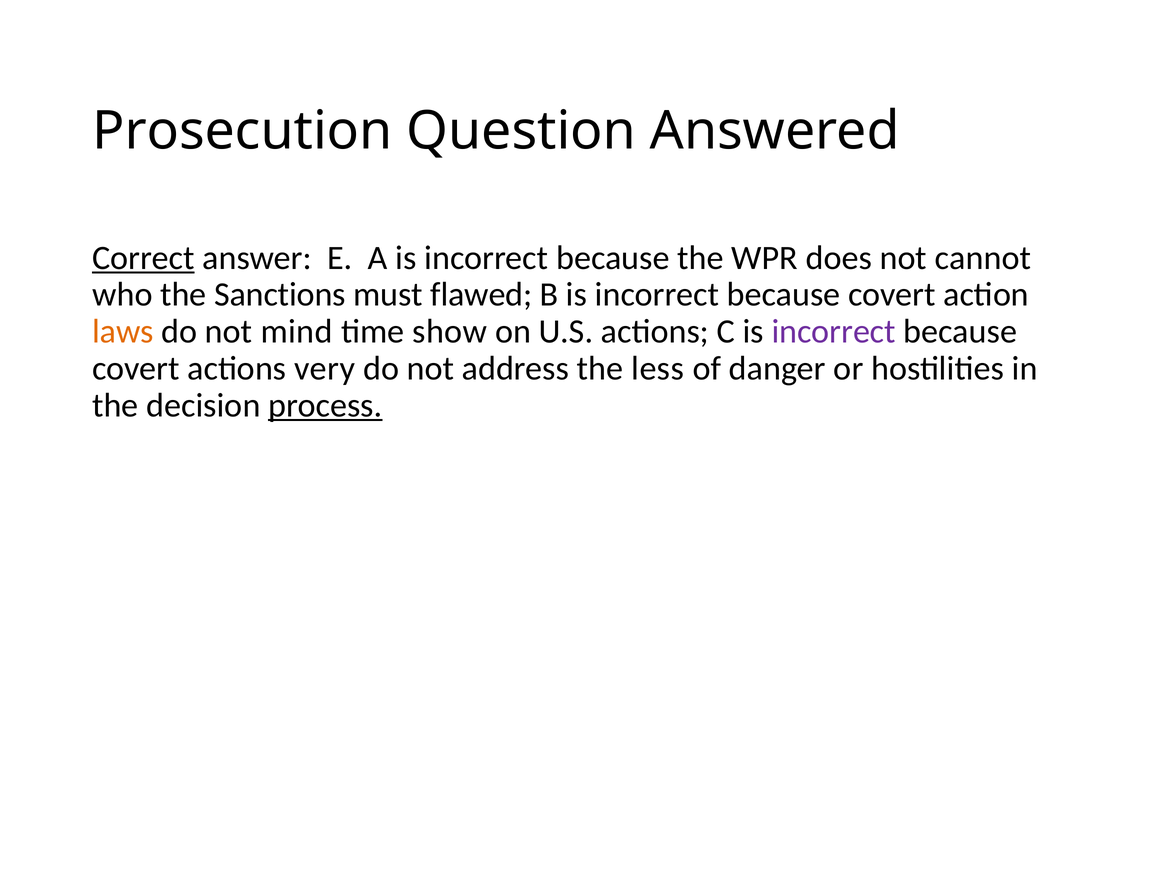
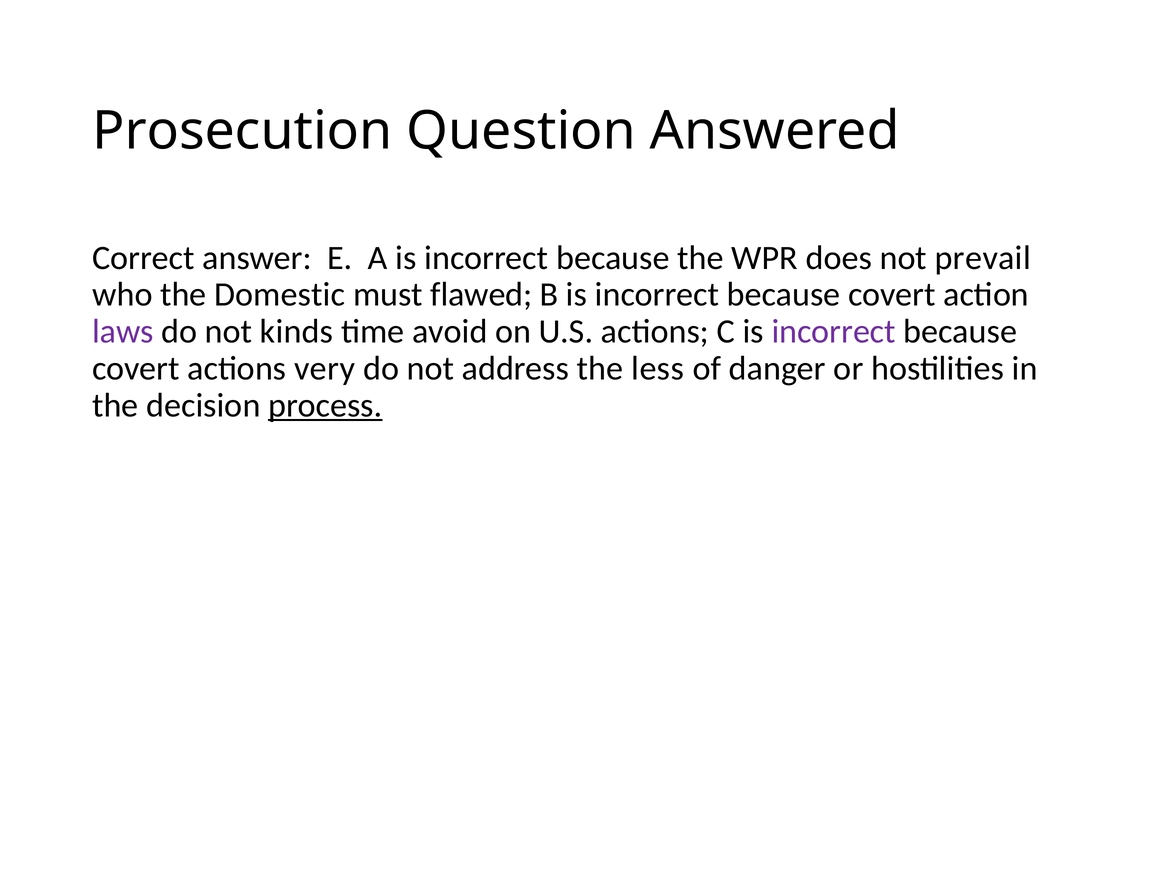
Correct underline: present -> none
cannot: cannot -> prevail
Sanctions: Sanctions -> Domestic
laws colour: orange -> purple
mind: mind -> kinds
show: show -> avoid
